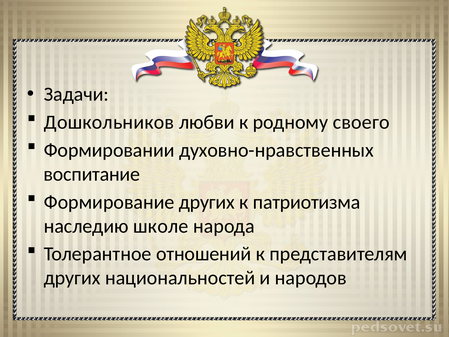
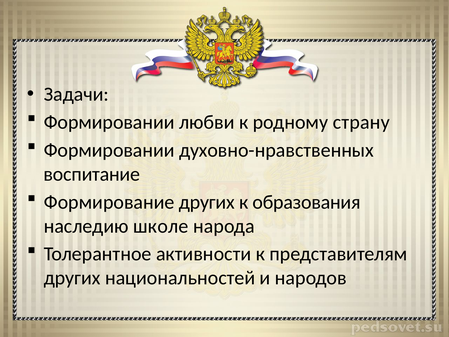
Дошкольников at (109, 122): Дошкольников -> Формировании
своего: своего -> страну
патриотизма: патриотизма -> образования
отношений: отношений -> активности
